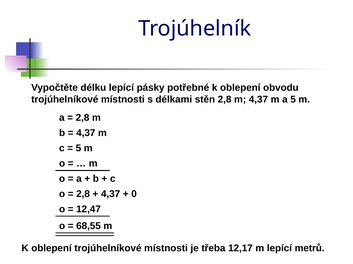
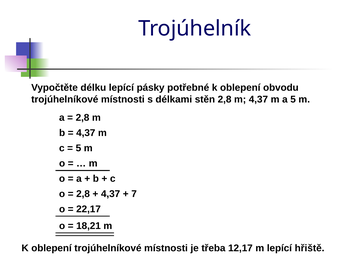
0: 0 -> 7
12,47: 12,47 -> 22,17
68,55: 68,55 -> 18,21
metrů: metrů -> hřiště
